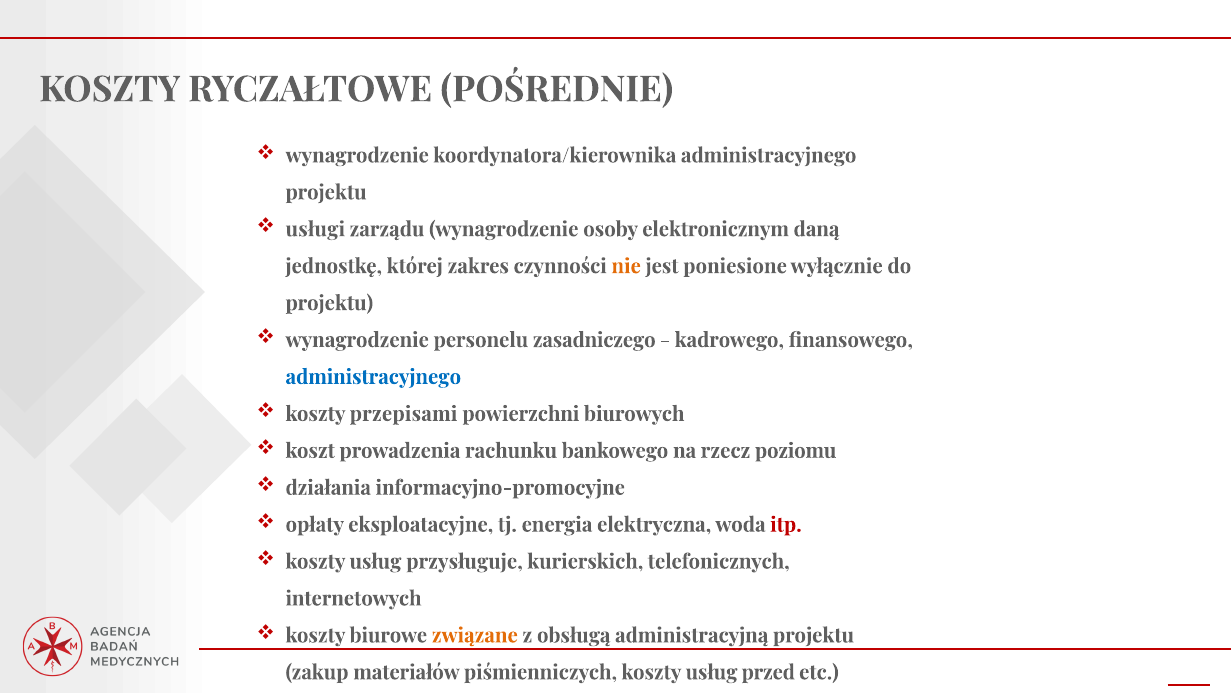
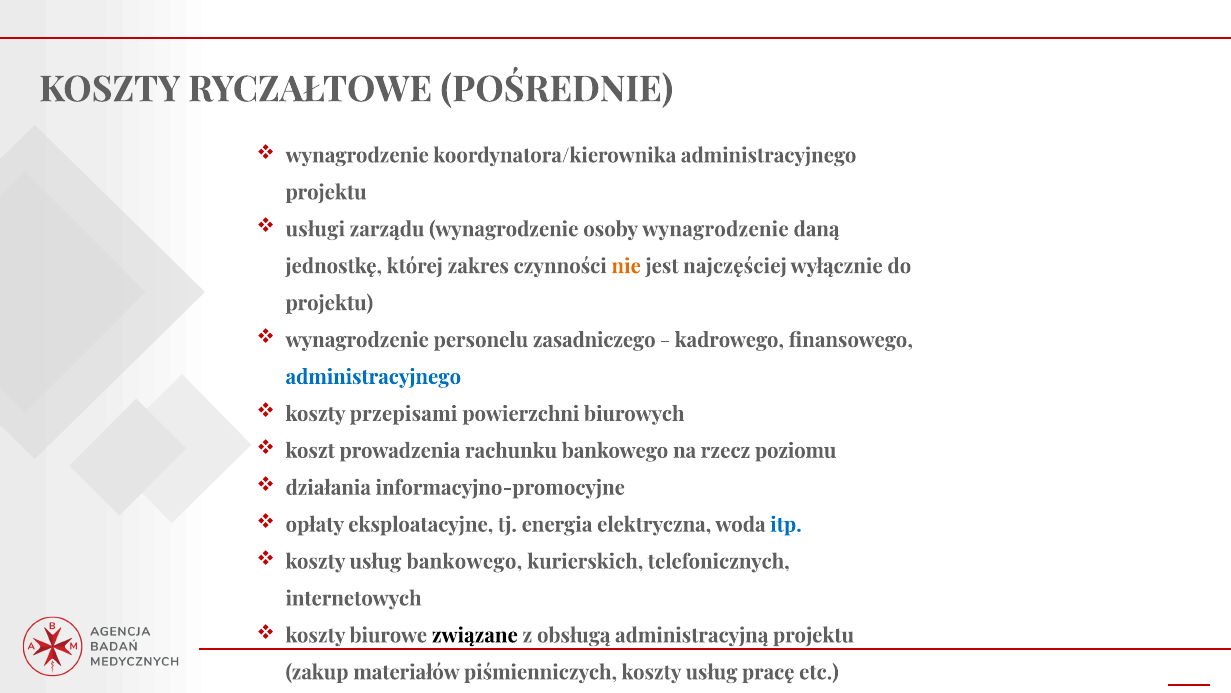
osoby elektronicznym: elektronicznym -> wynagrodzenie
poniesione: poniesione -> najczęściej
itp colour: red -> blue
usług przysługuje: przysługuje -> bankowego
związane colour: orange -> black
przed: przed -> pracę
